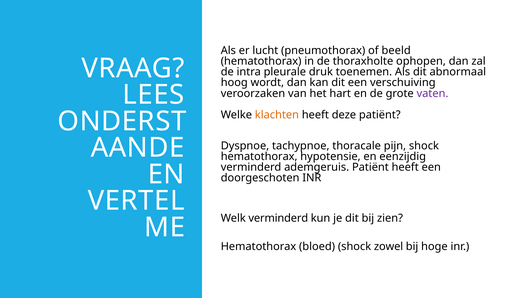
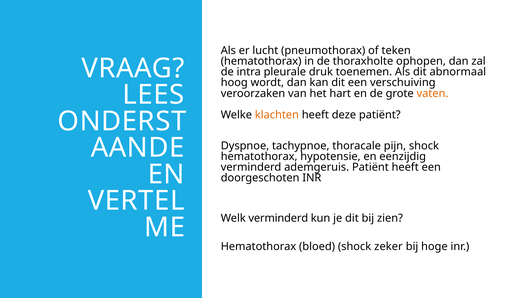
beeld: beeld -> teken
vaten colour: purple -> orange
zowel: zowel -> zeker
